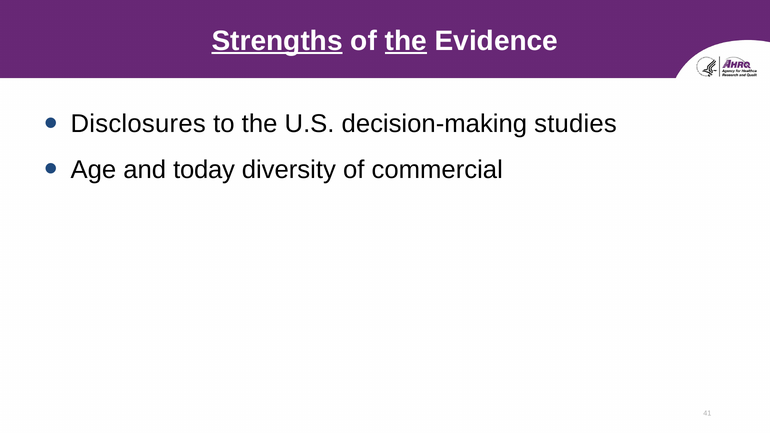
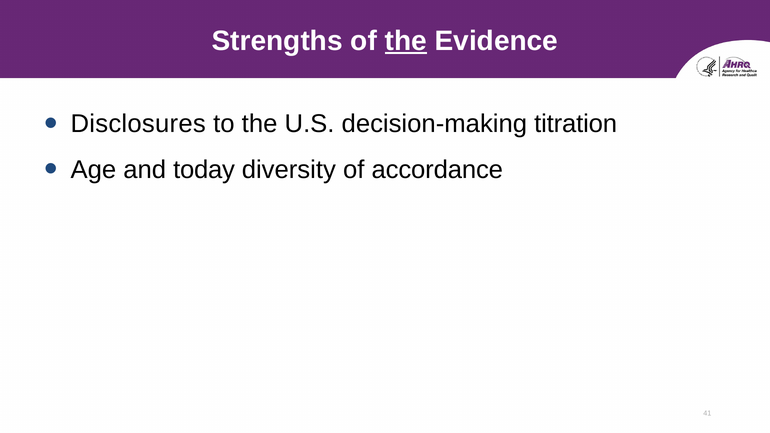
Strengths underline: present -> none
studies: studies -> titration
commercial: commercial -> accordance
